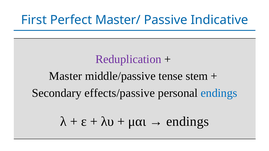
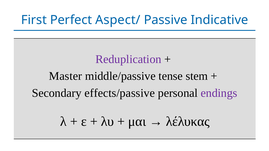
Master/: Master/ -> Aspect/
endings at (219, 93) colour: blue -> purple
endings at (188, 122): endings -> λέλυκας
